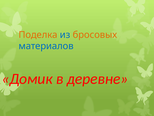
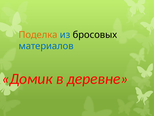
бросовых colour: orange -> black
